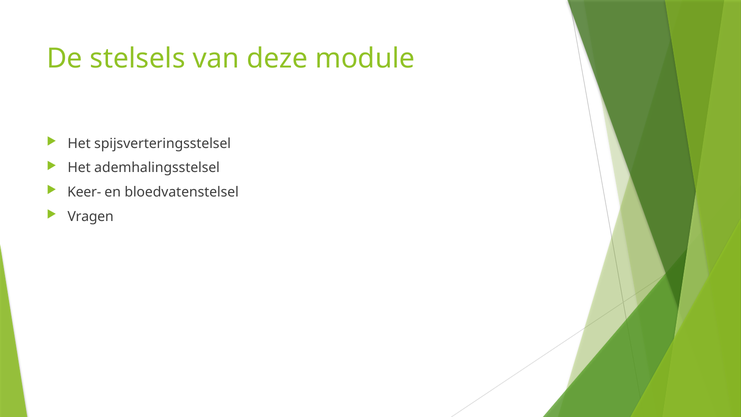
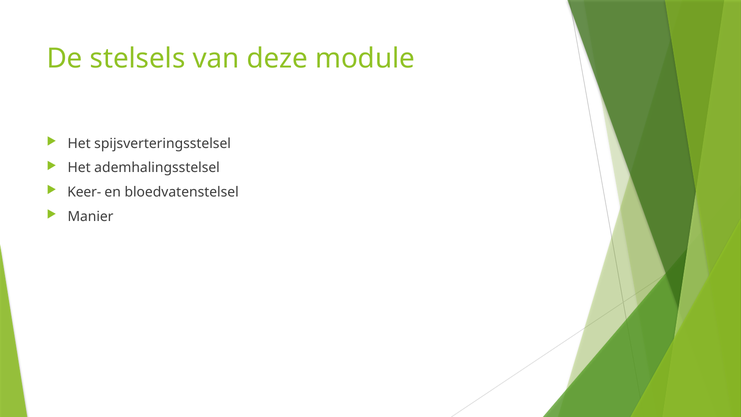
Vragen: Vragen -> Manier
